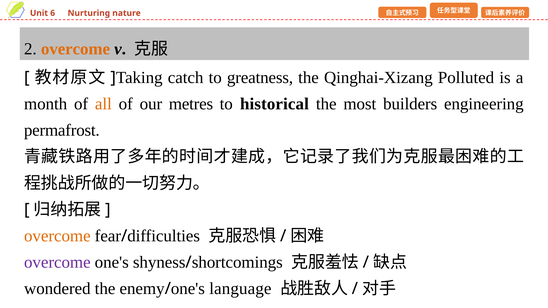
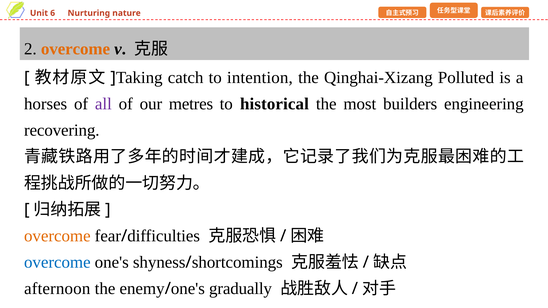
greatness: greatness -> intention
month: month -> horses
all colour: orange -> purple
permafrost: permafrost -> recovering
overcome at (57, 262) colour: purple -> blue
wondered: wondered -> afternoon
language: language -> gradually
